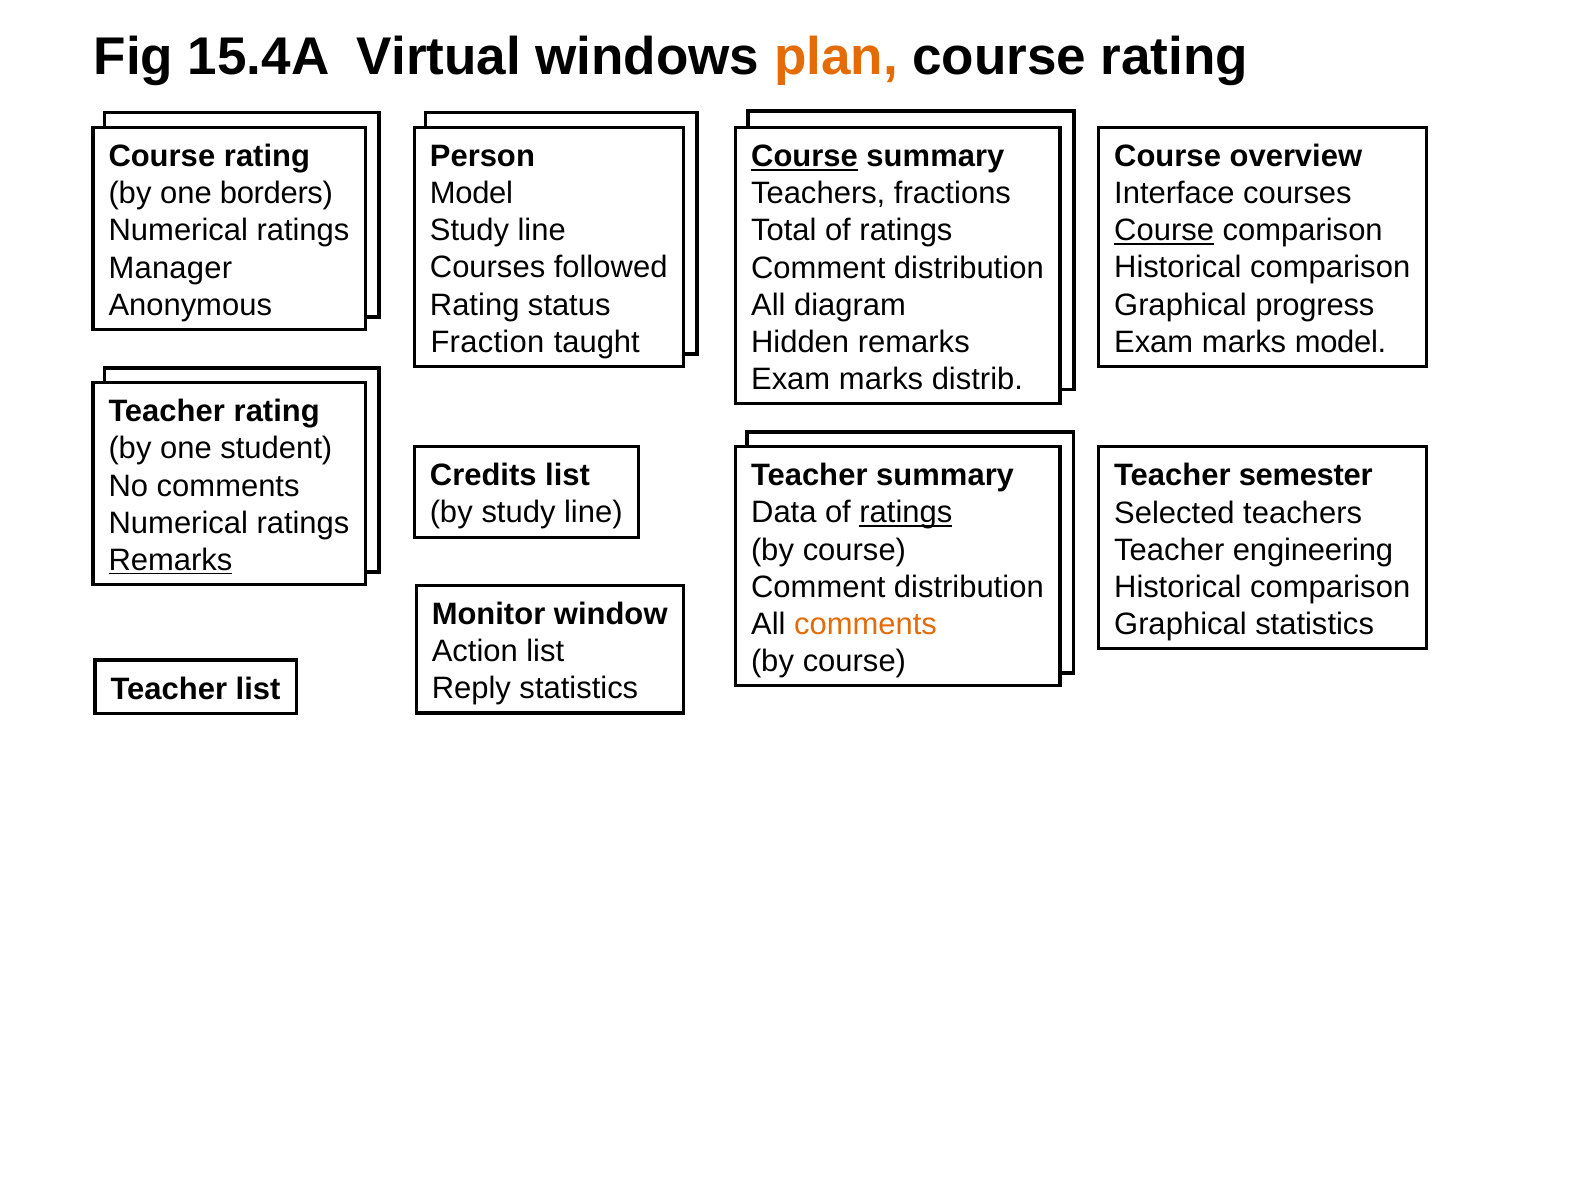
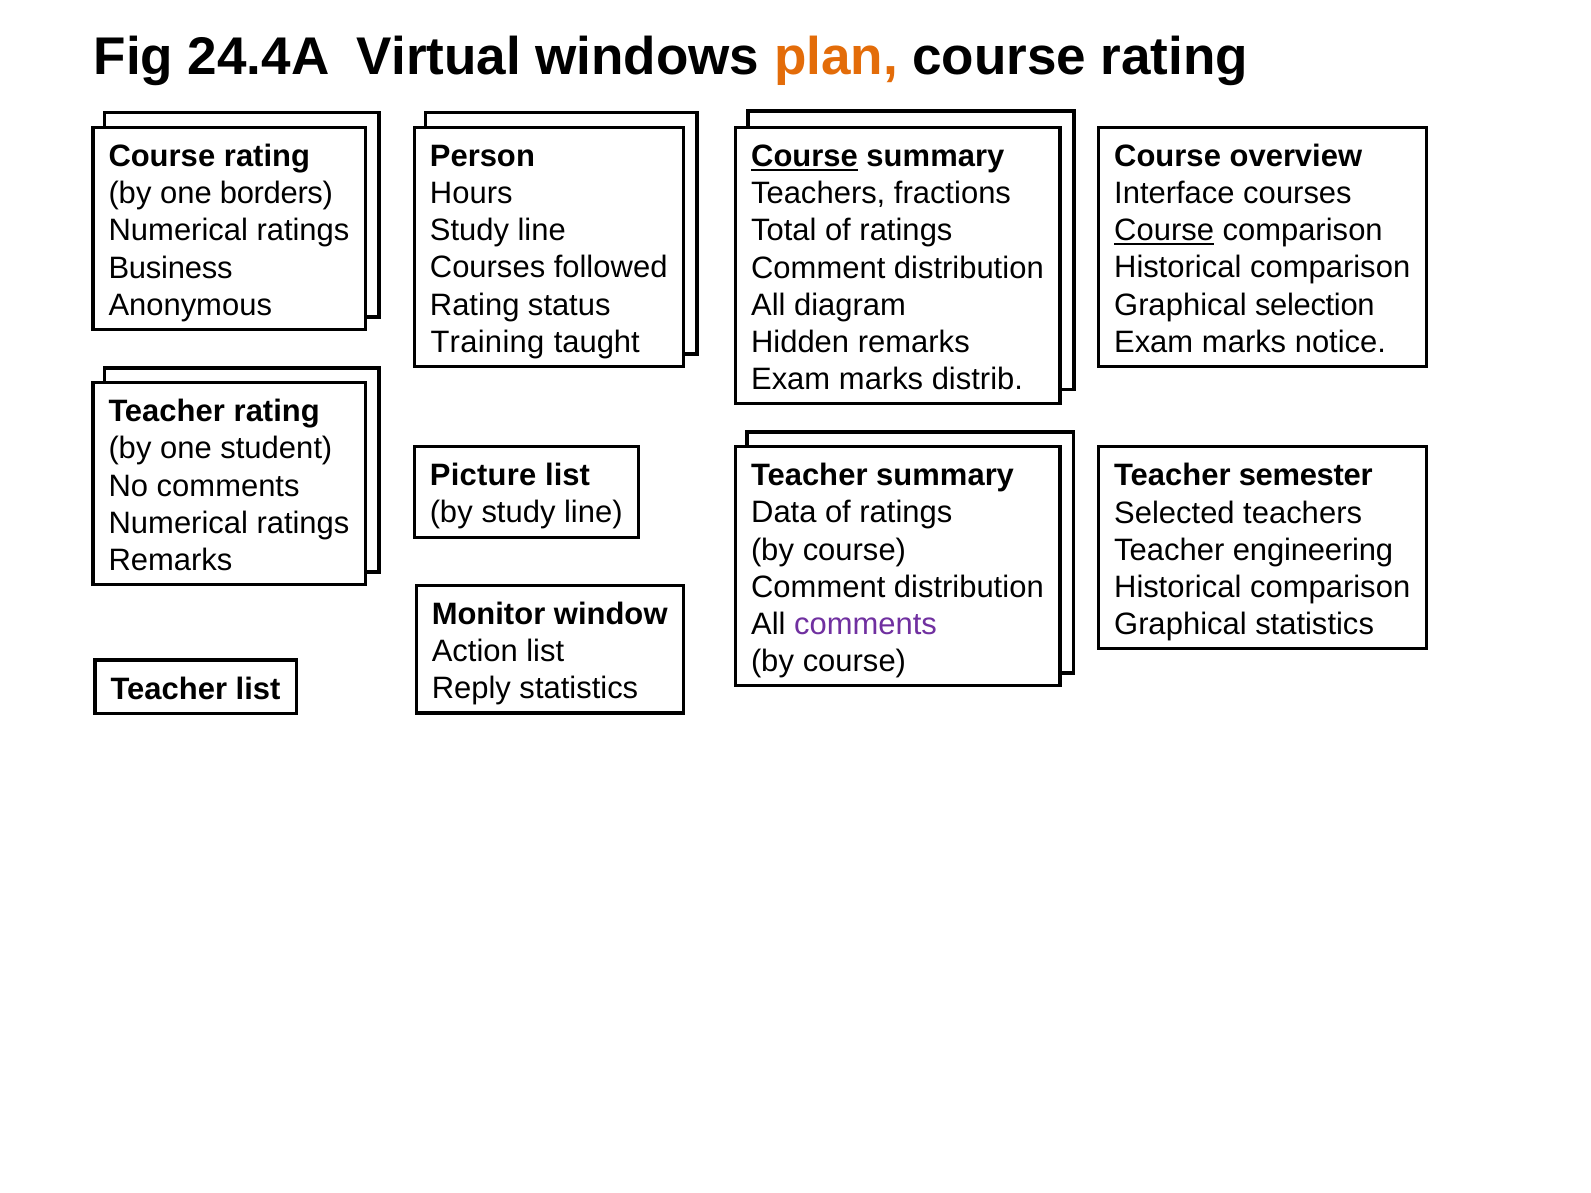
15.4A: 15.4A -> 24.4A
Model at (471, 194): Model -> Hours
Manager: Manager -> Business
progress: progress -> selection
Fraction: Fraction -> Training
marks model: model -> notice
Credits: Credits -> Picture
ratings at (906, 513) underline: present -> none
Remarks at (170, 560) underline: present -> none
comments at (865, 624) colour: orange -> purple
